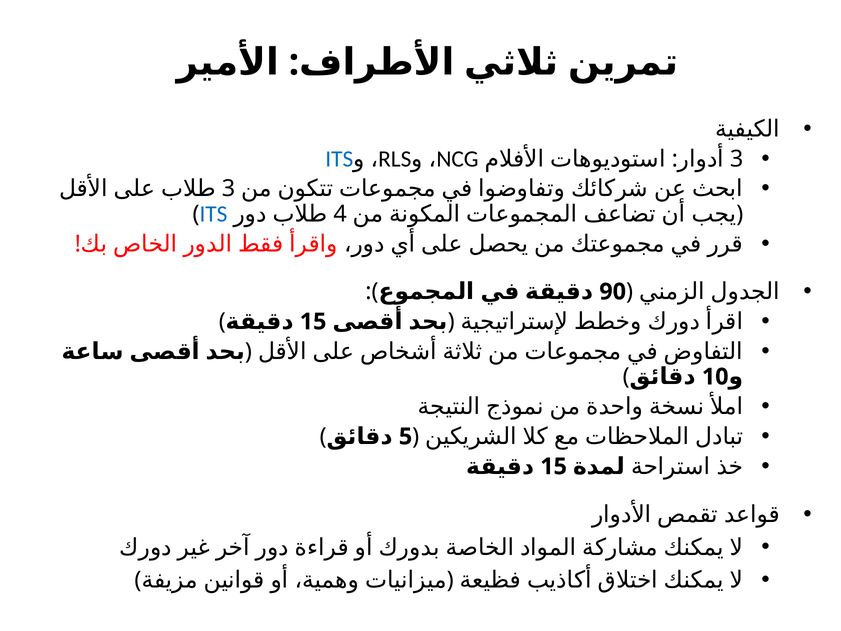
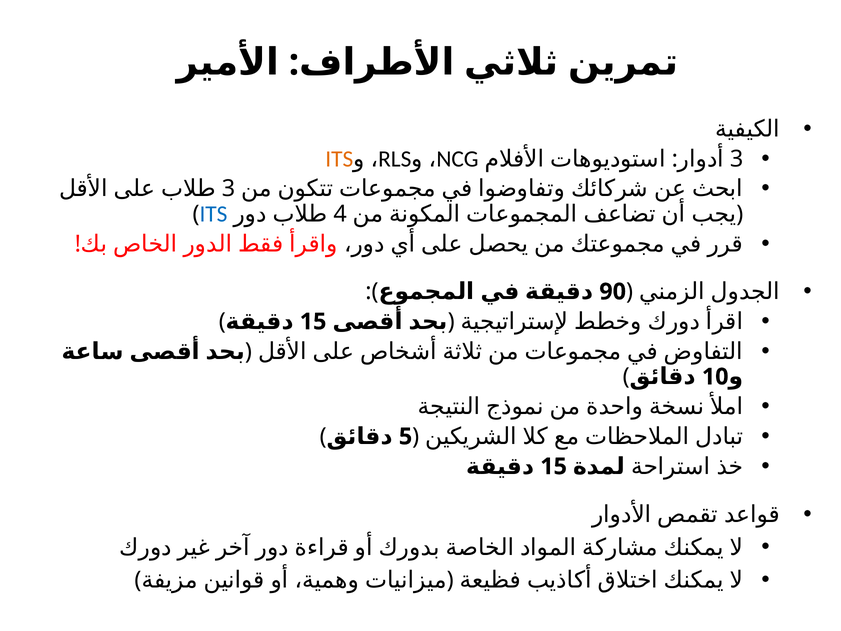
ITS at (339, 159) colour: blue -> orange
